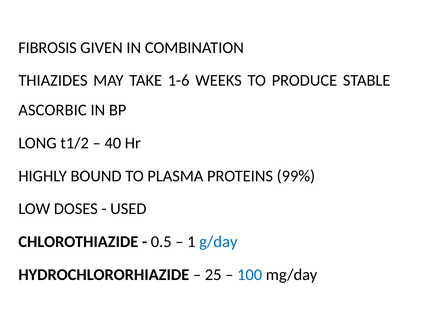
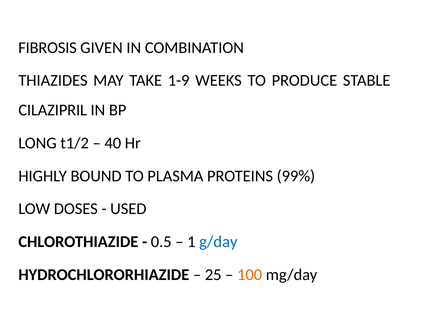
1-6: 1-6 -> 1-9
ASCORBIC: ASCORBIC -> CILAZIPRIL
100 colour: blue -> orange
